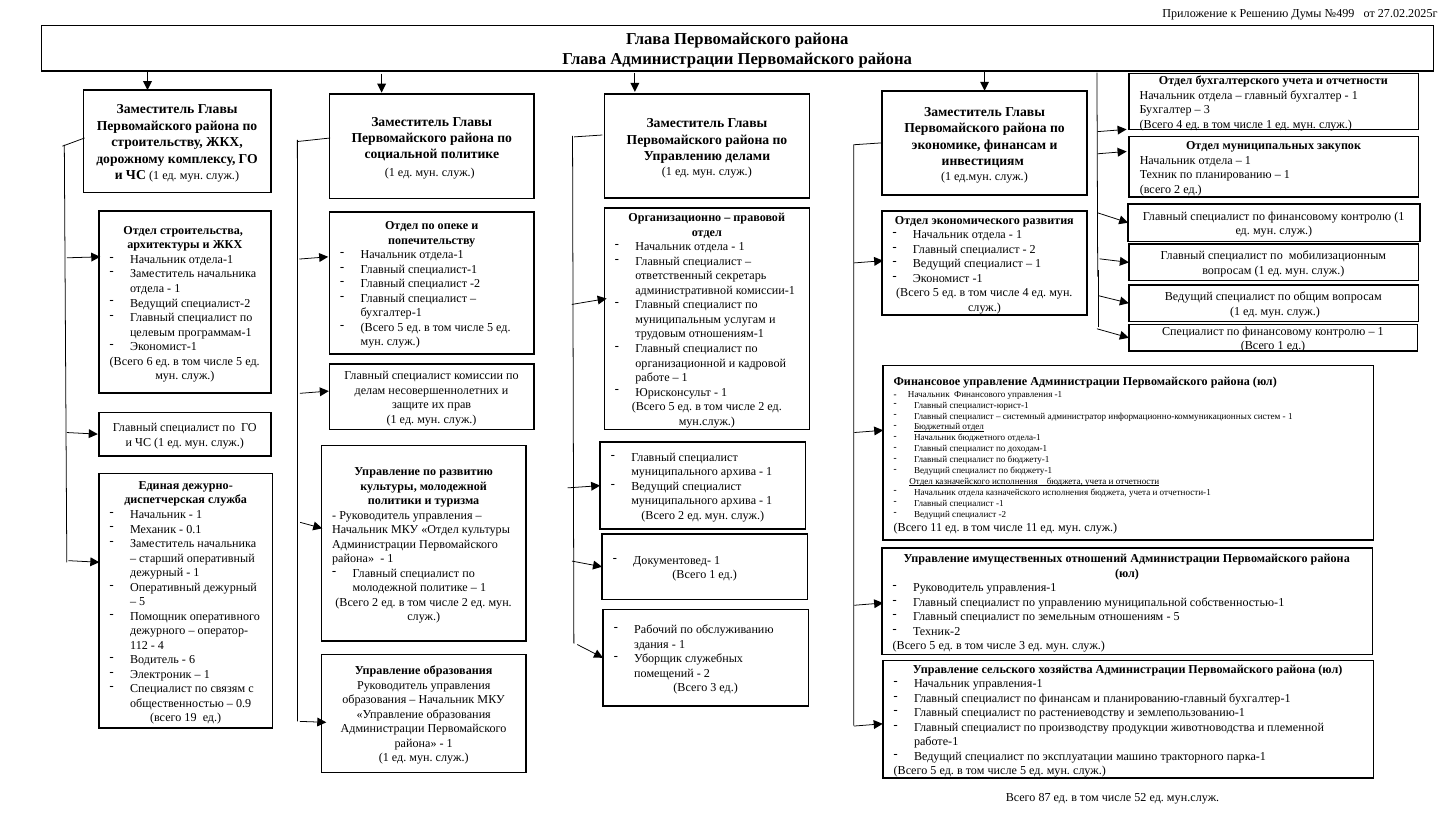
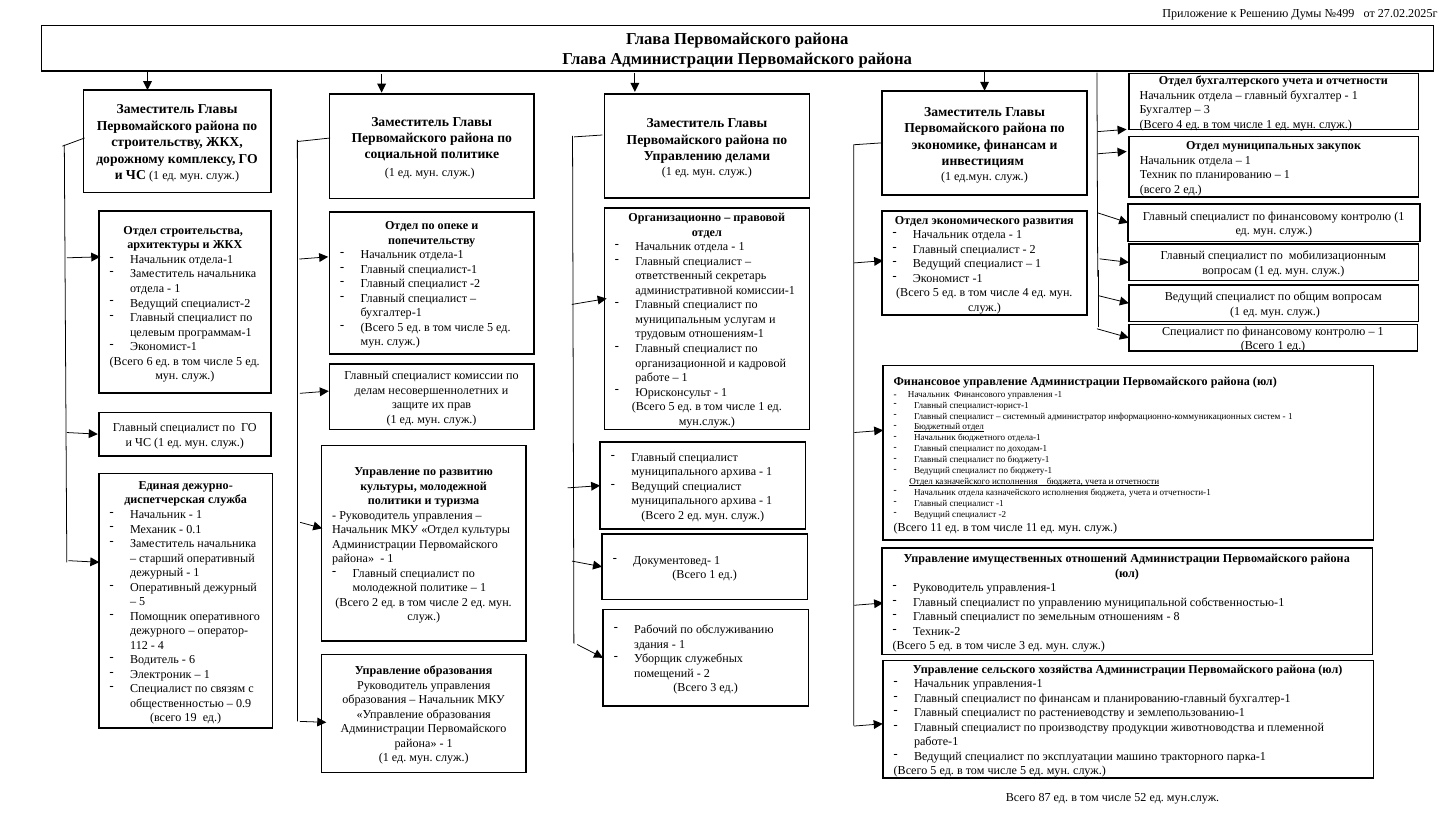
2 at (761, 407): 2 -> 1
5 at (1177, 617): 5 -> 8
